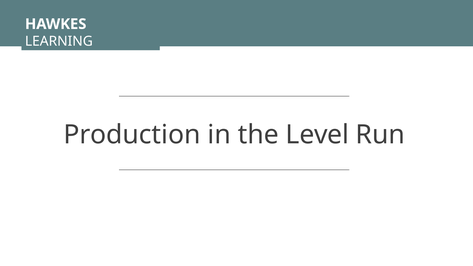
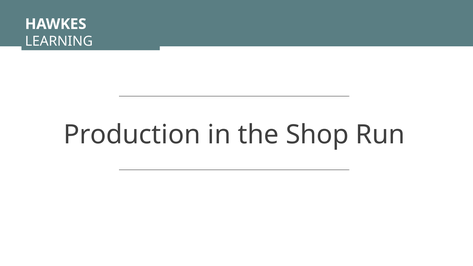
Level: Level -> Shop
